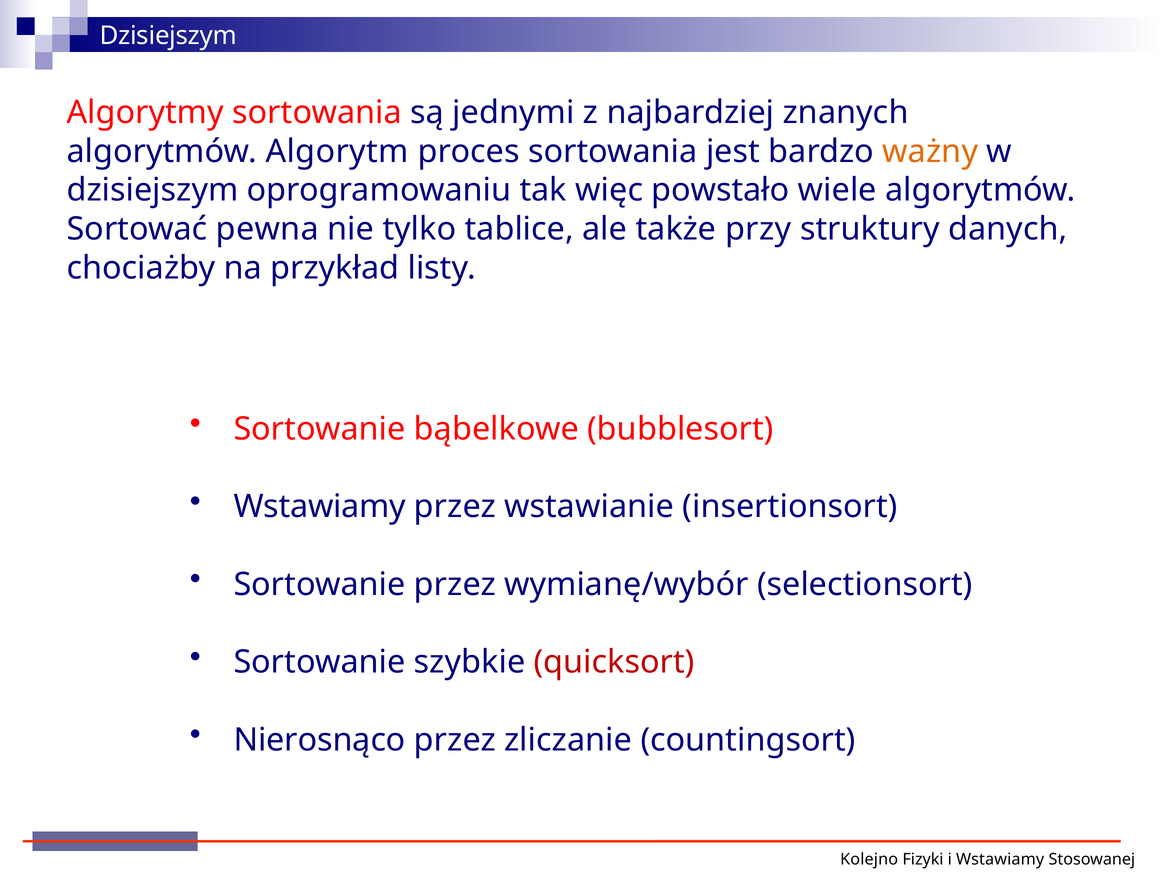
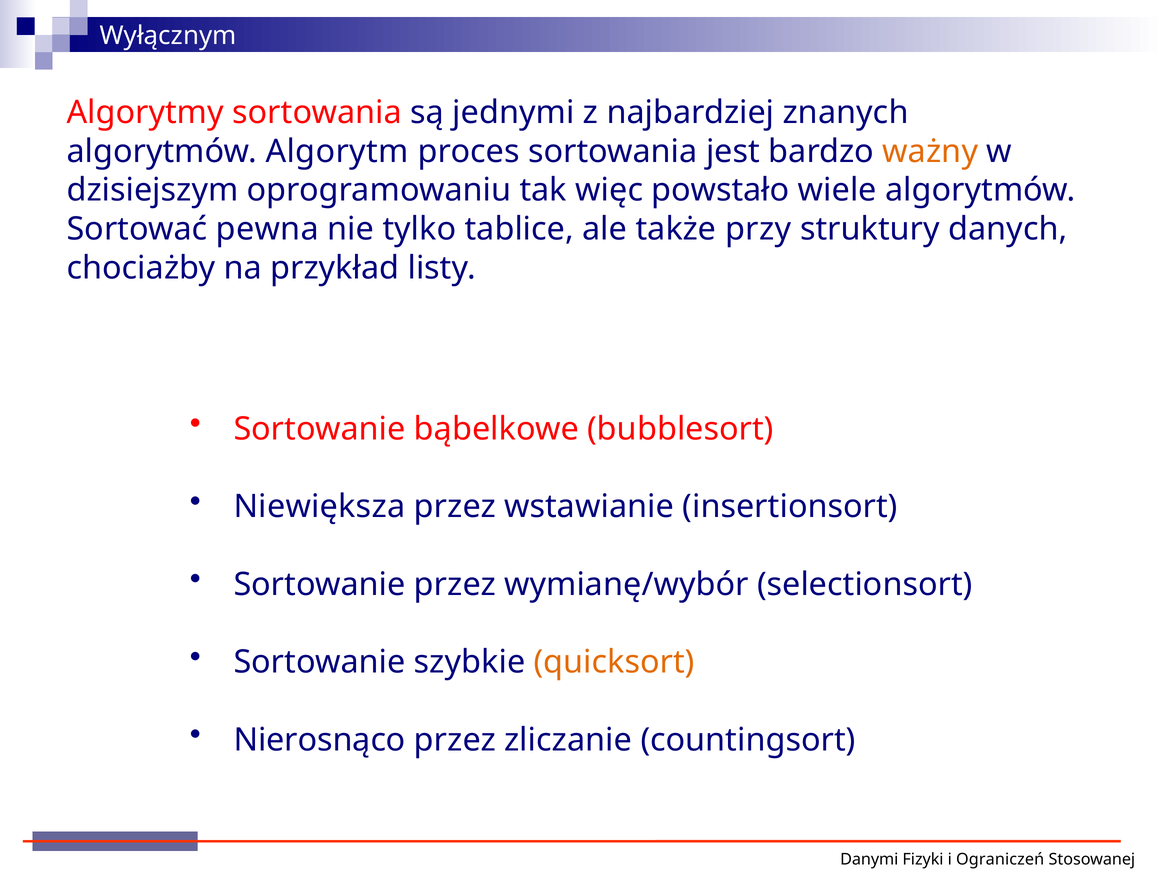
Dzisiejszym at (168, 36): Dzisiejszym -> Wyłącznym
Wstawiamy at (320, 507): Wstawiamy -> Niewiększa
quicksort colour: red -> orange
Kolejno: Kolejno -> Danymi
i Wstawiamy: Wstawiamy -> Ograniczeń
